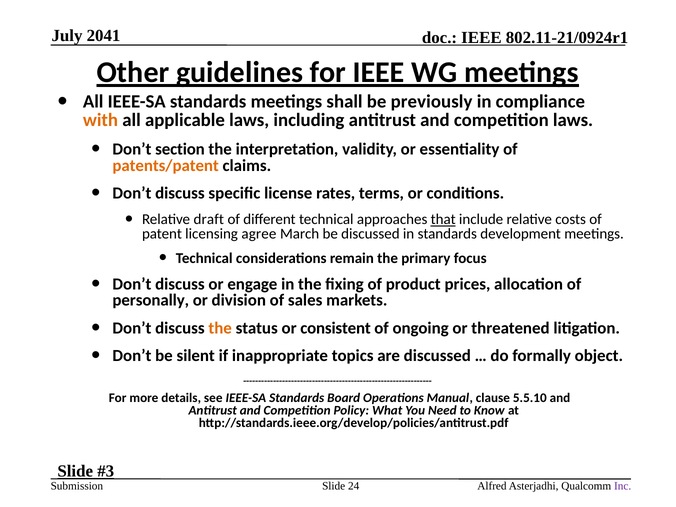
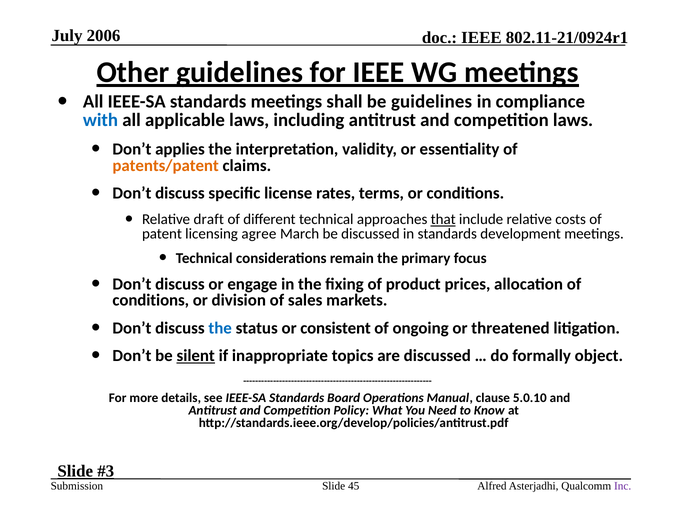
2041: 2041 -> 2006
be previously: previously -> guidelines
with colour: orange -> blue
section: section -> applies
personally at (151, 300): personally -> conditions
the at (220, 328) colour: orange -> blue
silent underline: none -> present
5.5.10: 5.5.10 -> 5.0.10
24: 24 -> 45
